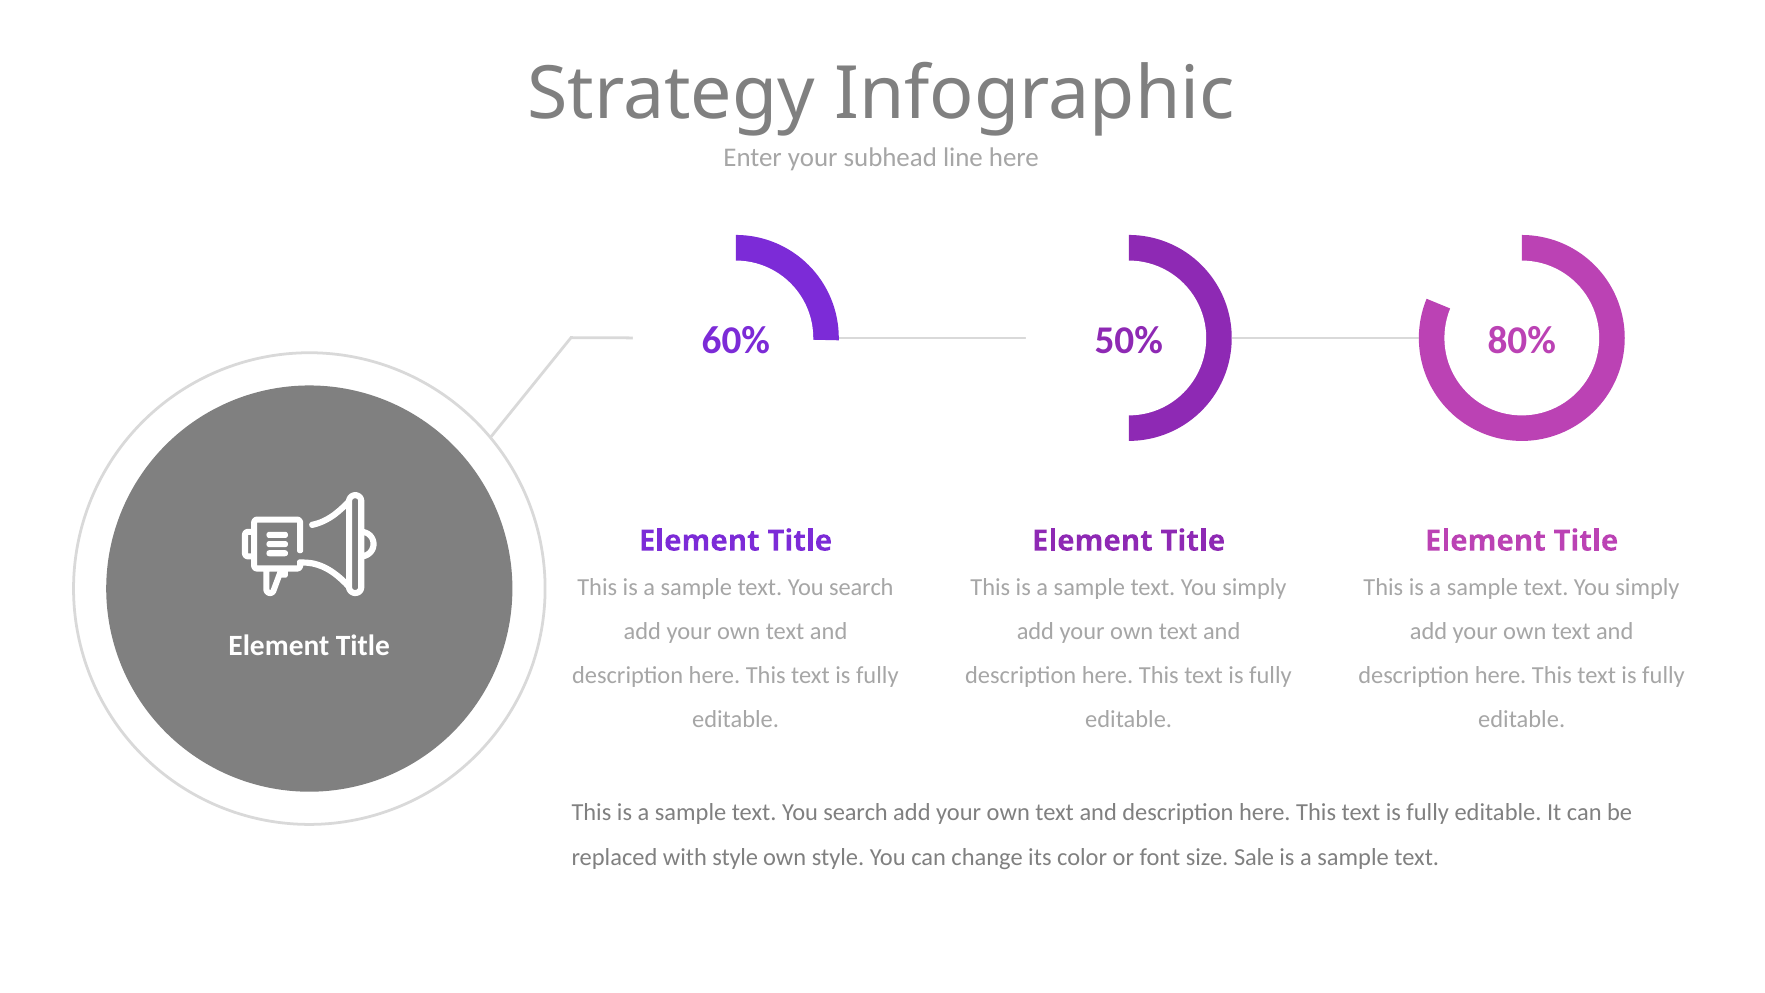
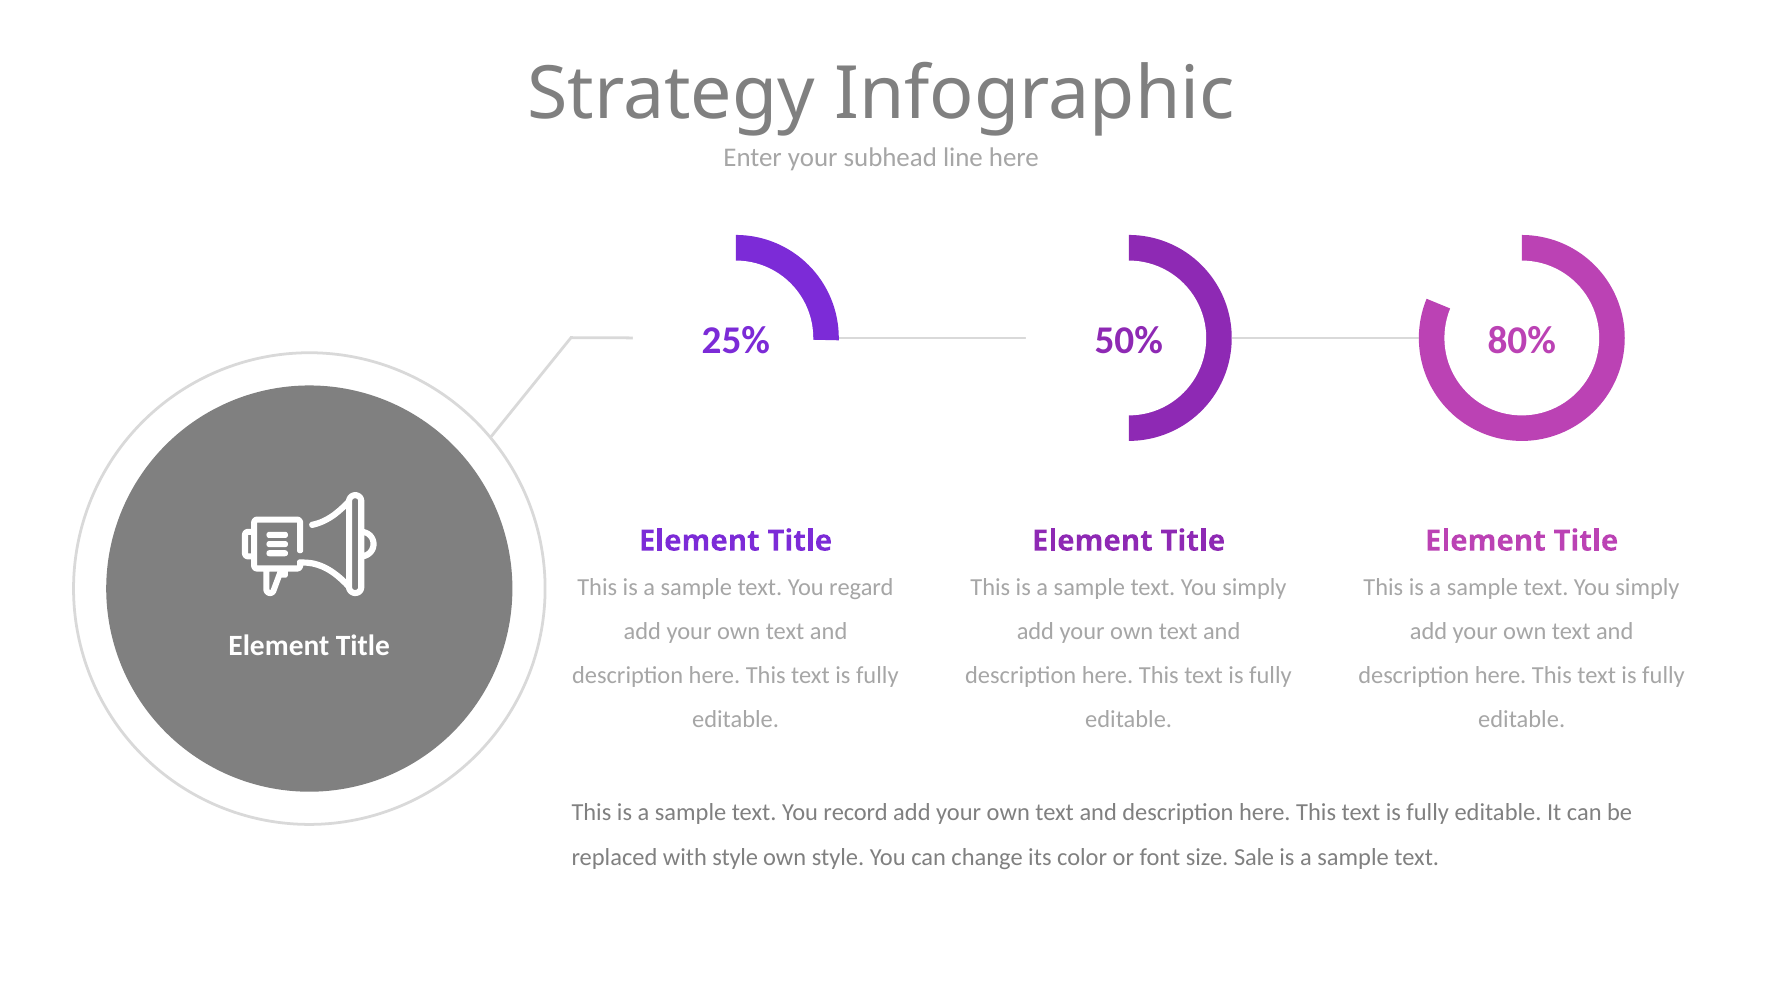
60%: 60% -> 25%
search at (861, 588): search -> regard
search at (856, 813): search -> record
